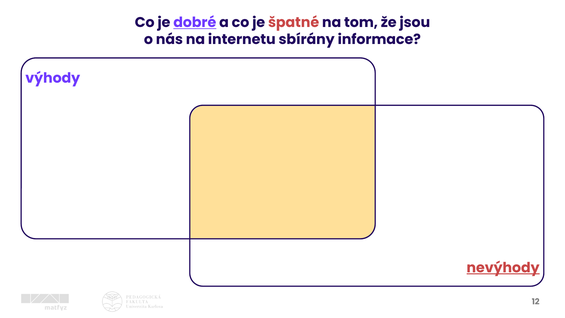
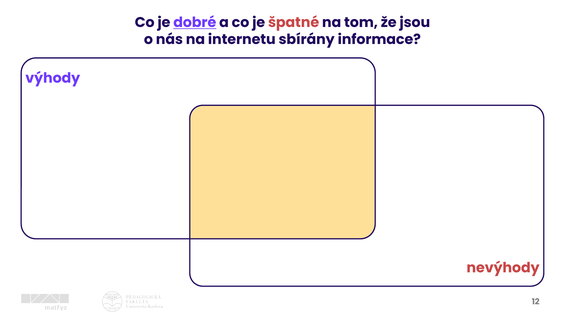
nevýhody underline: present -> none
